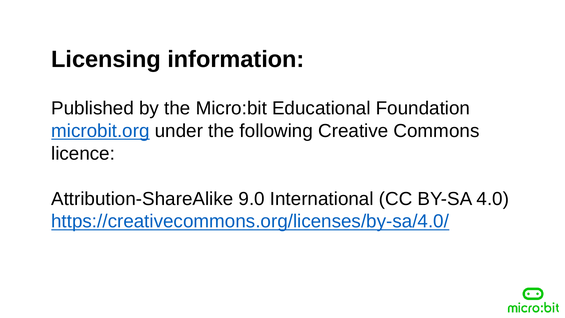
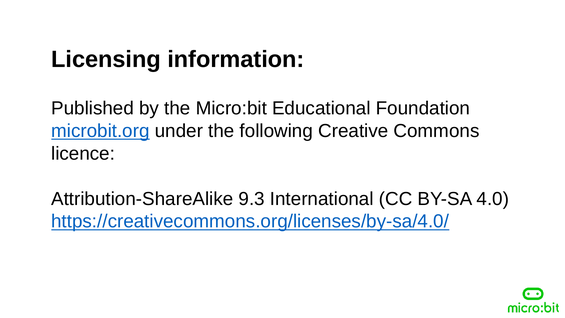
9.0: 9.0 -> 9.3
